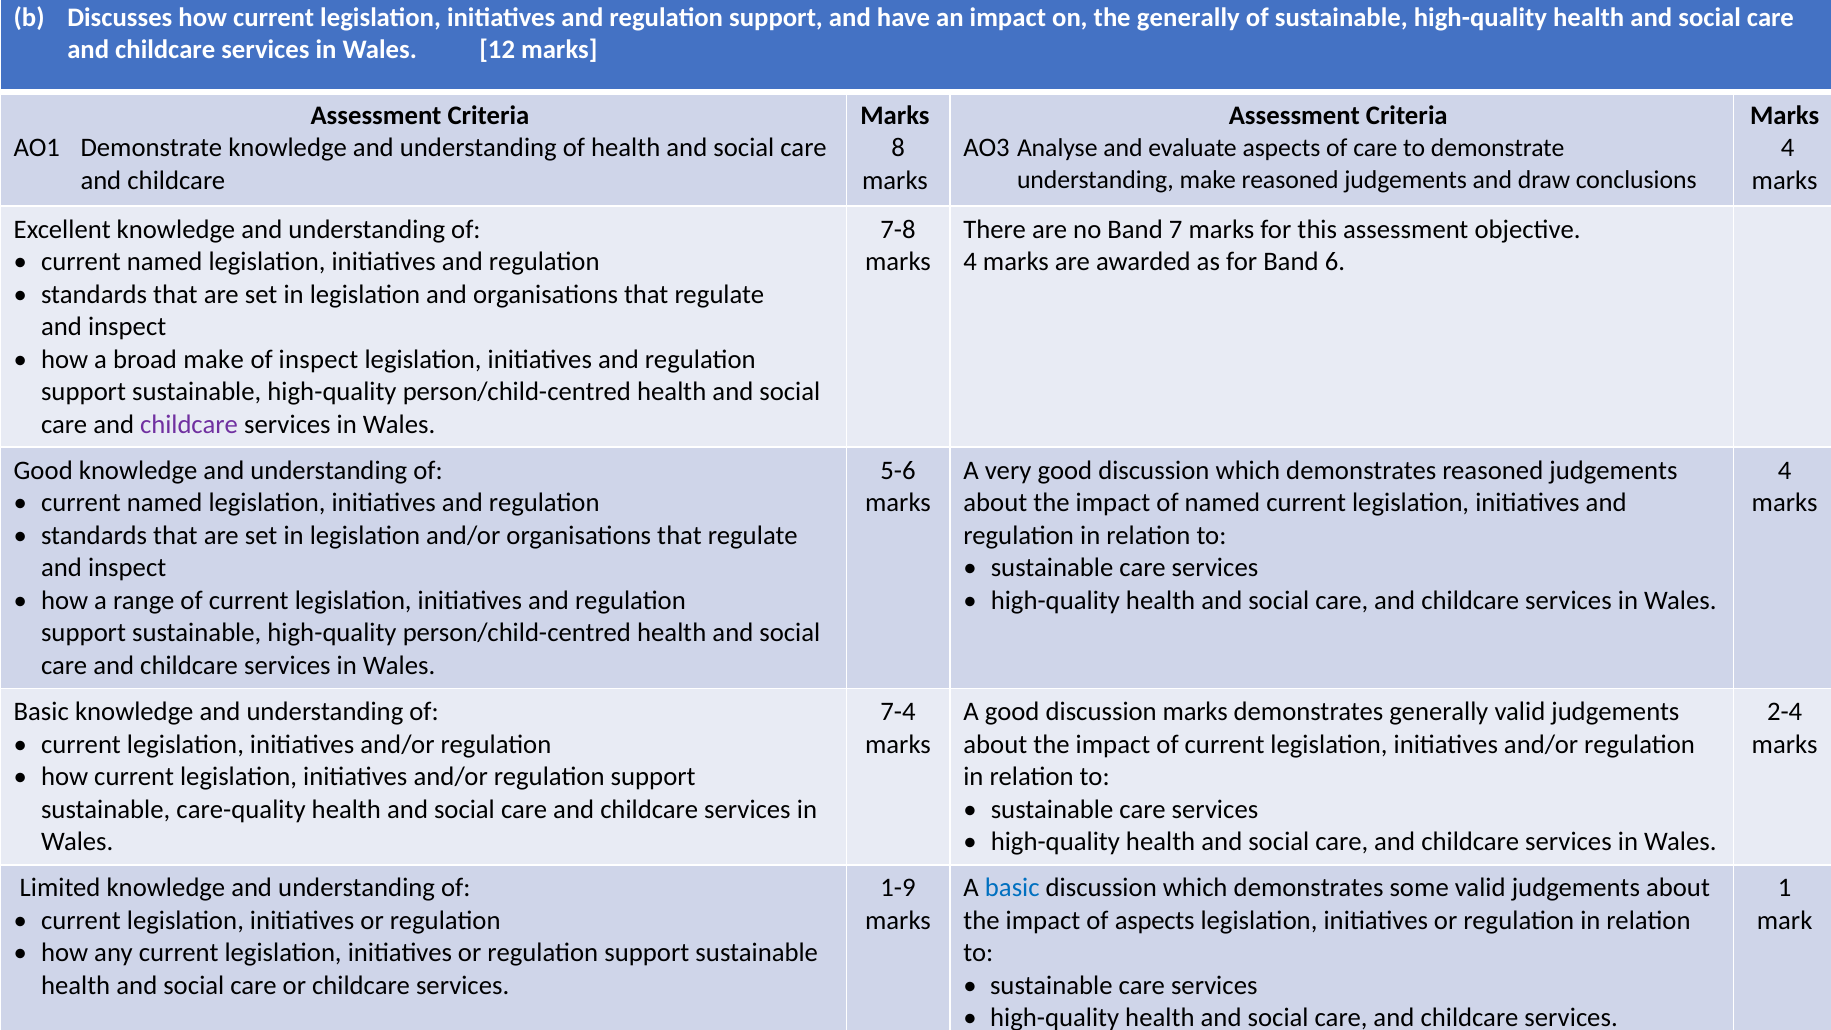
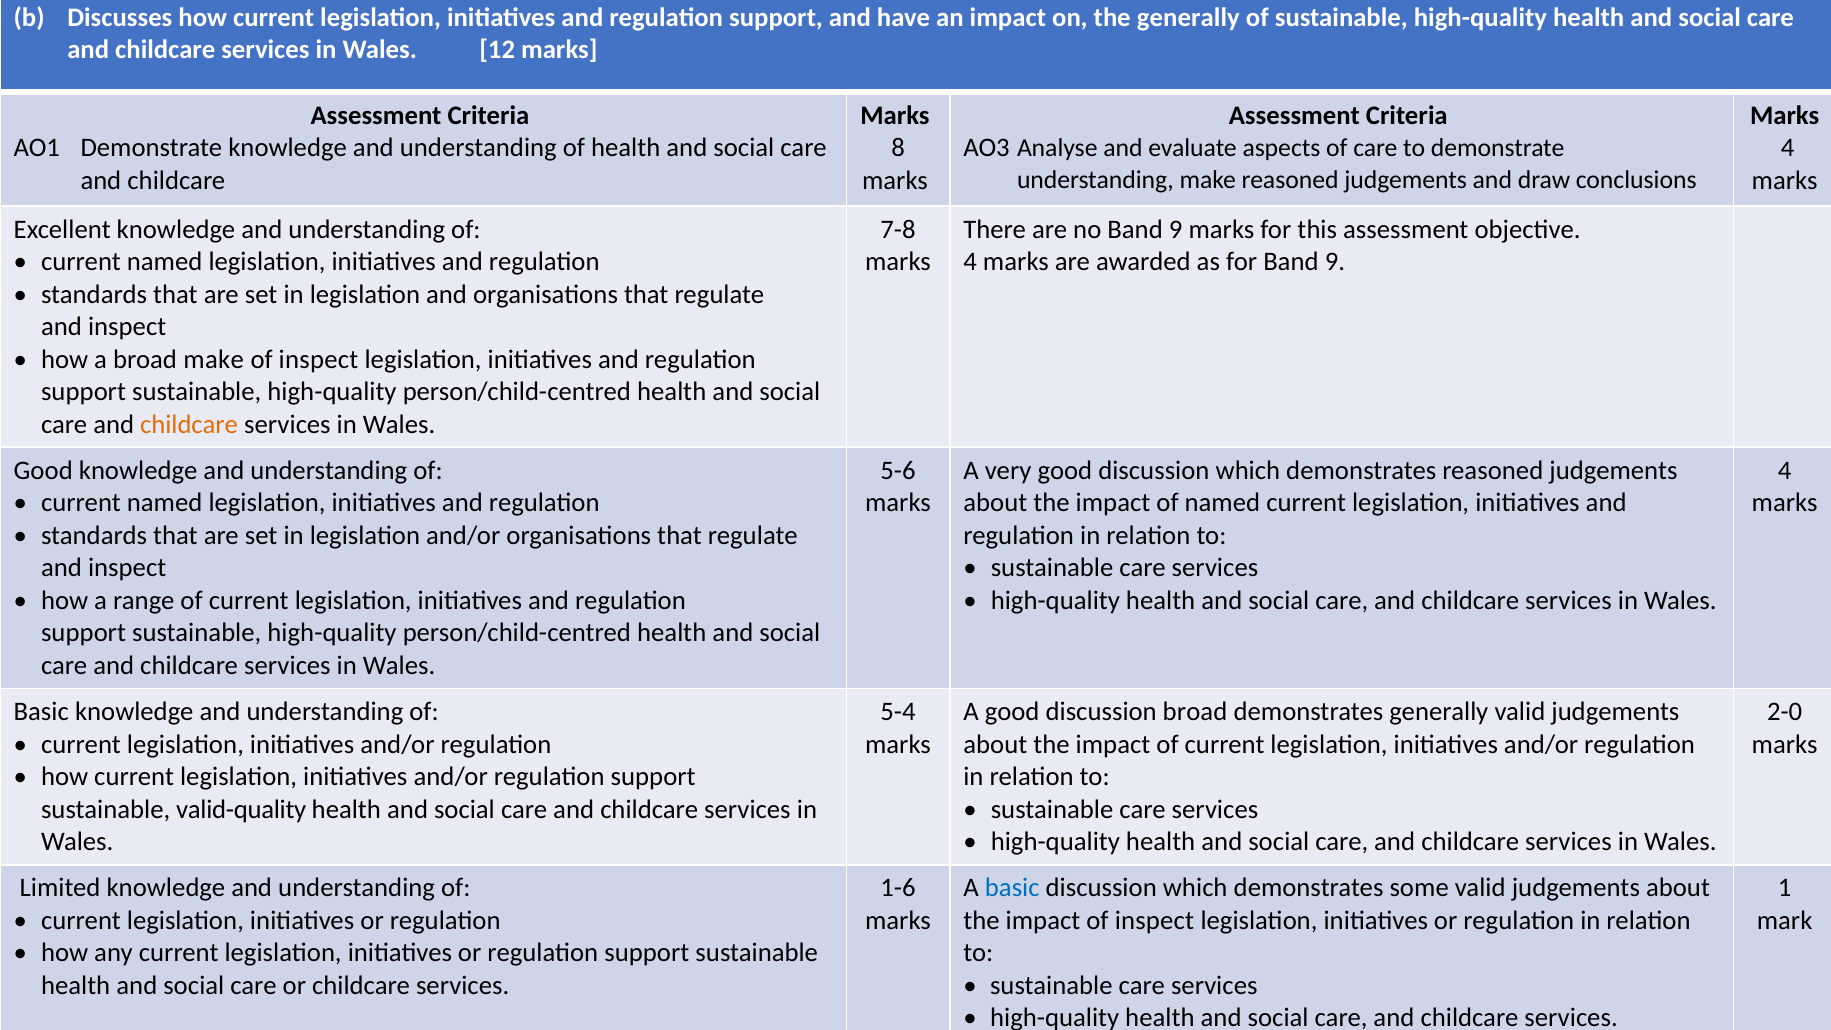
no Band 7: 7 -> 9
for Band 6: 6 -> 9
childcare at (189, 424) colour: purple -> orange
7-4: 7-4 -> 5-4
discussion marks: marks -> broad
2-4: 2-4 -> 2-0
care-quality: care-quality -> valid-quality
1-9: 1-9 -> 1-6
impact of aspects: aspects -> inspect
